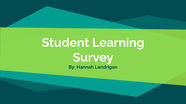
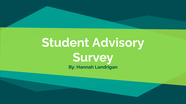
Learning: Learning -> Advisory
